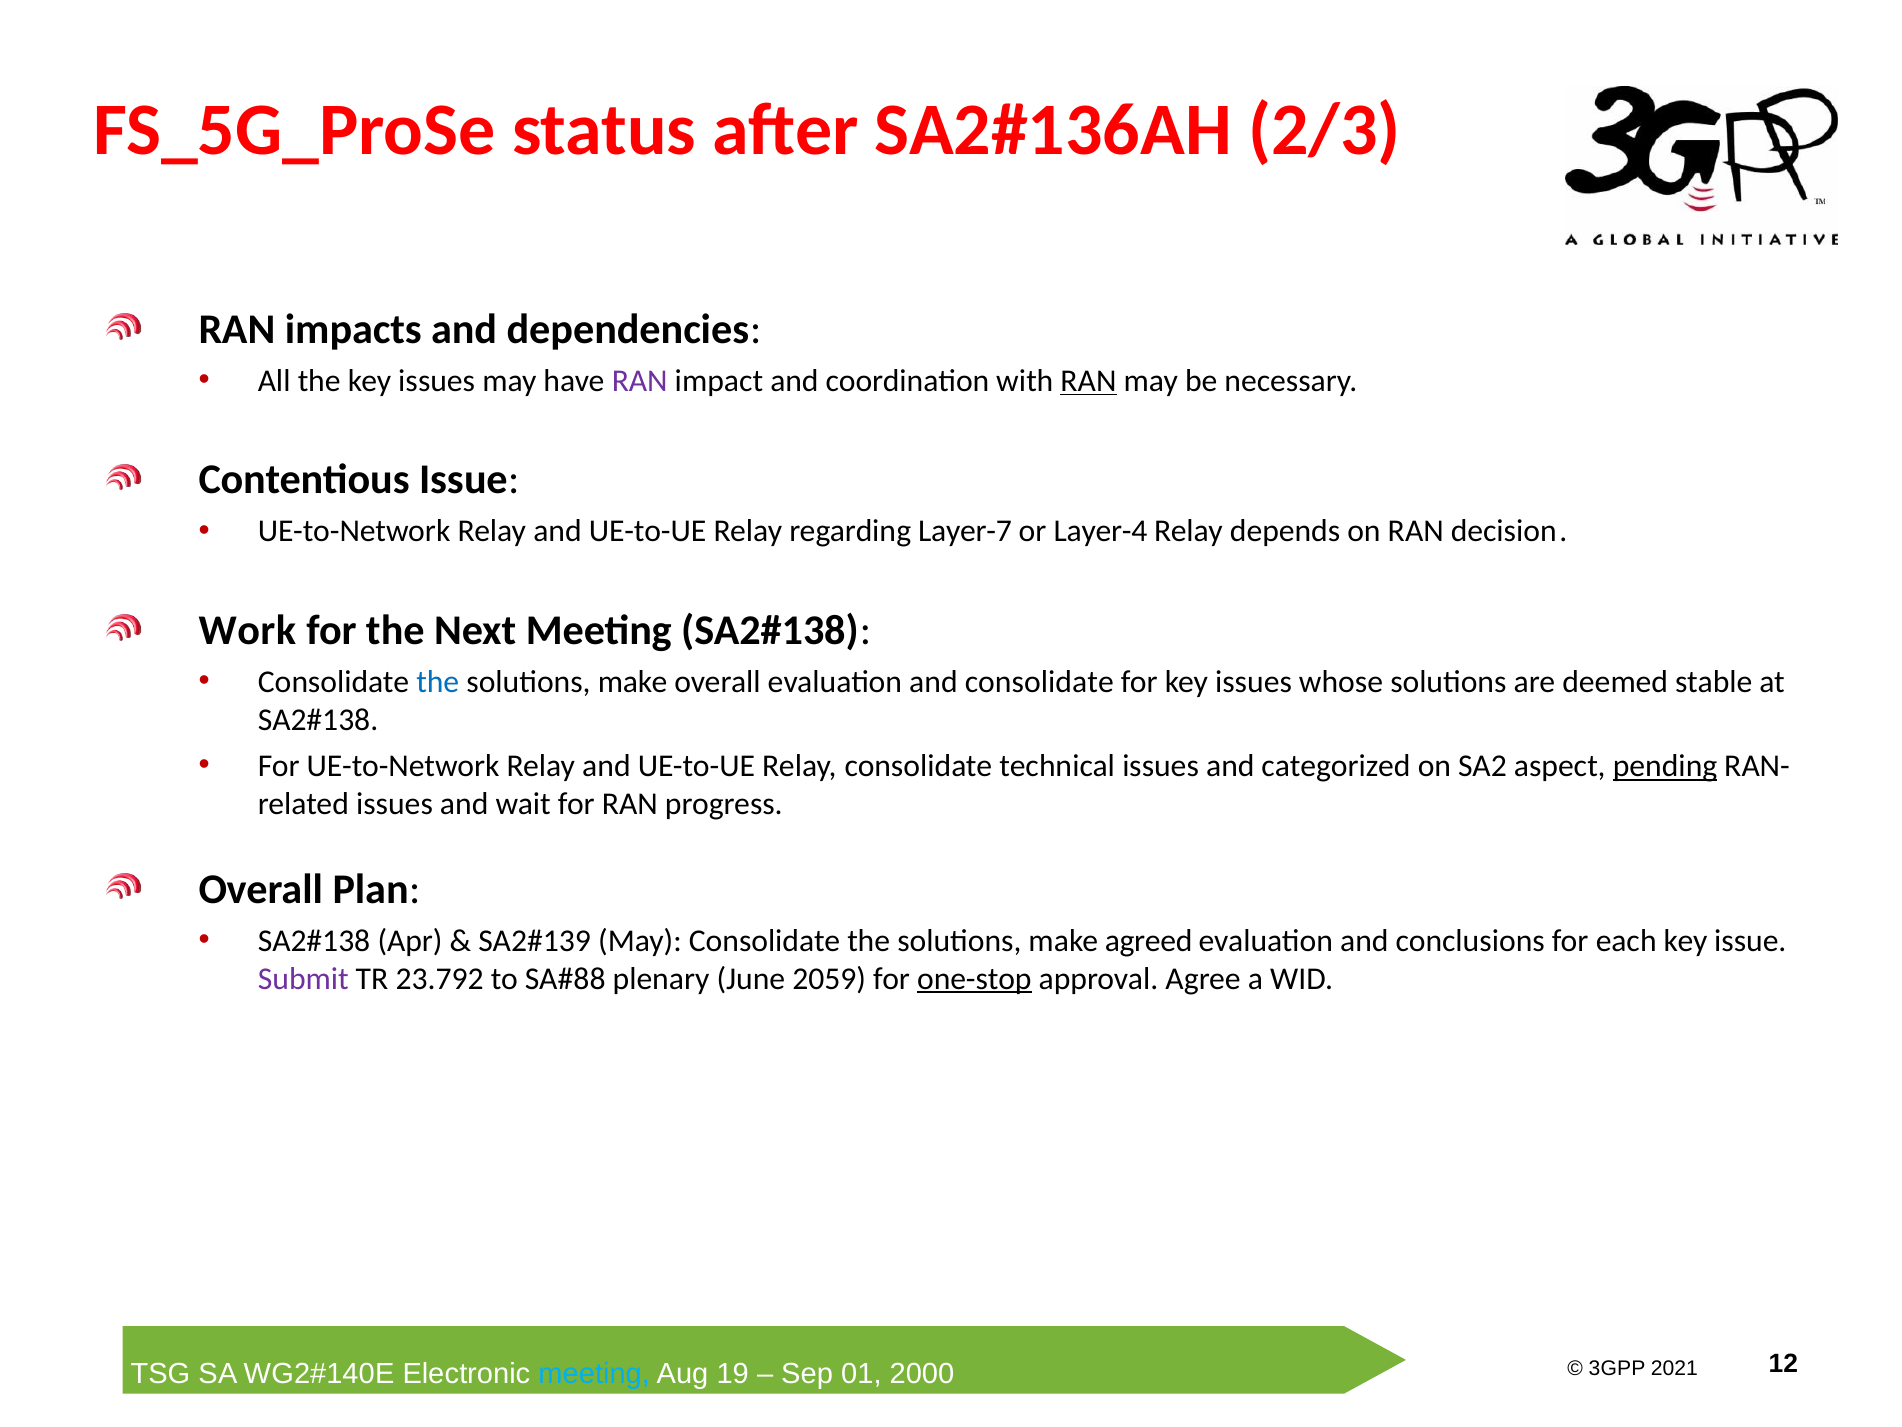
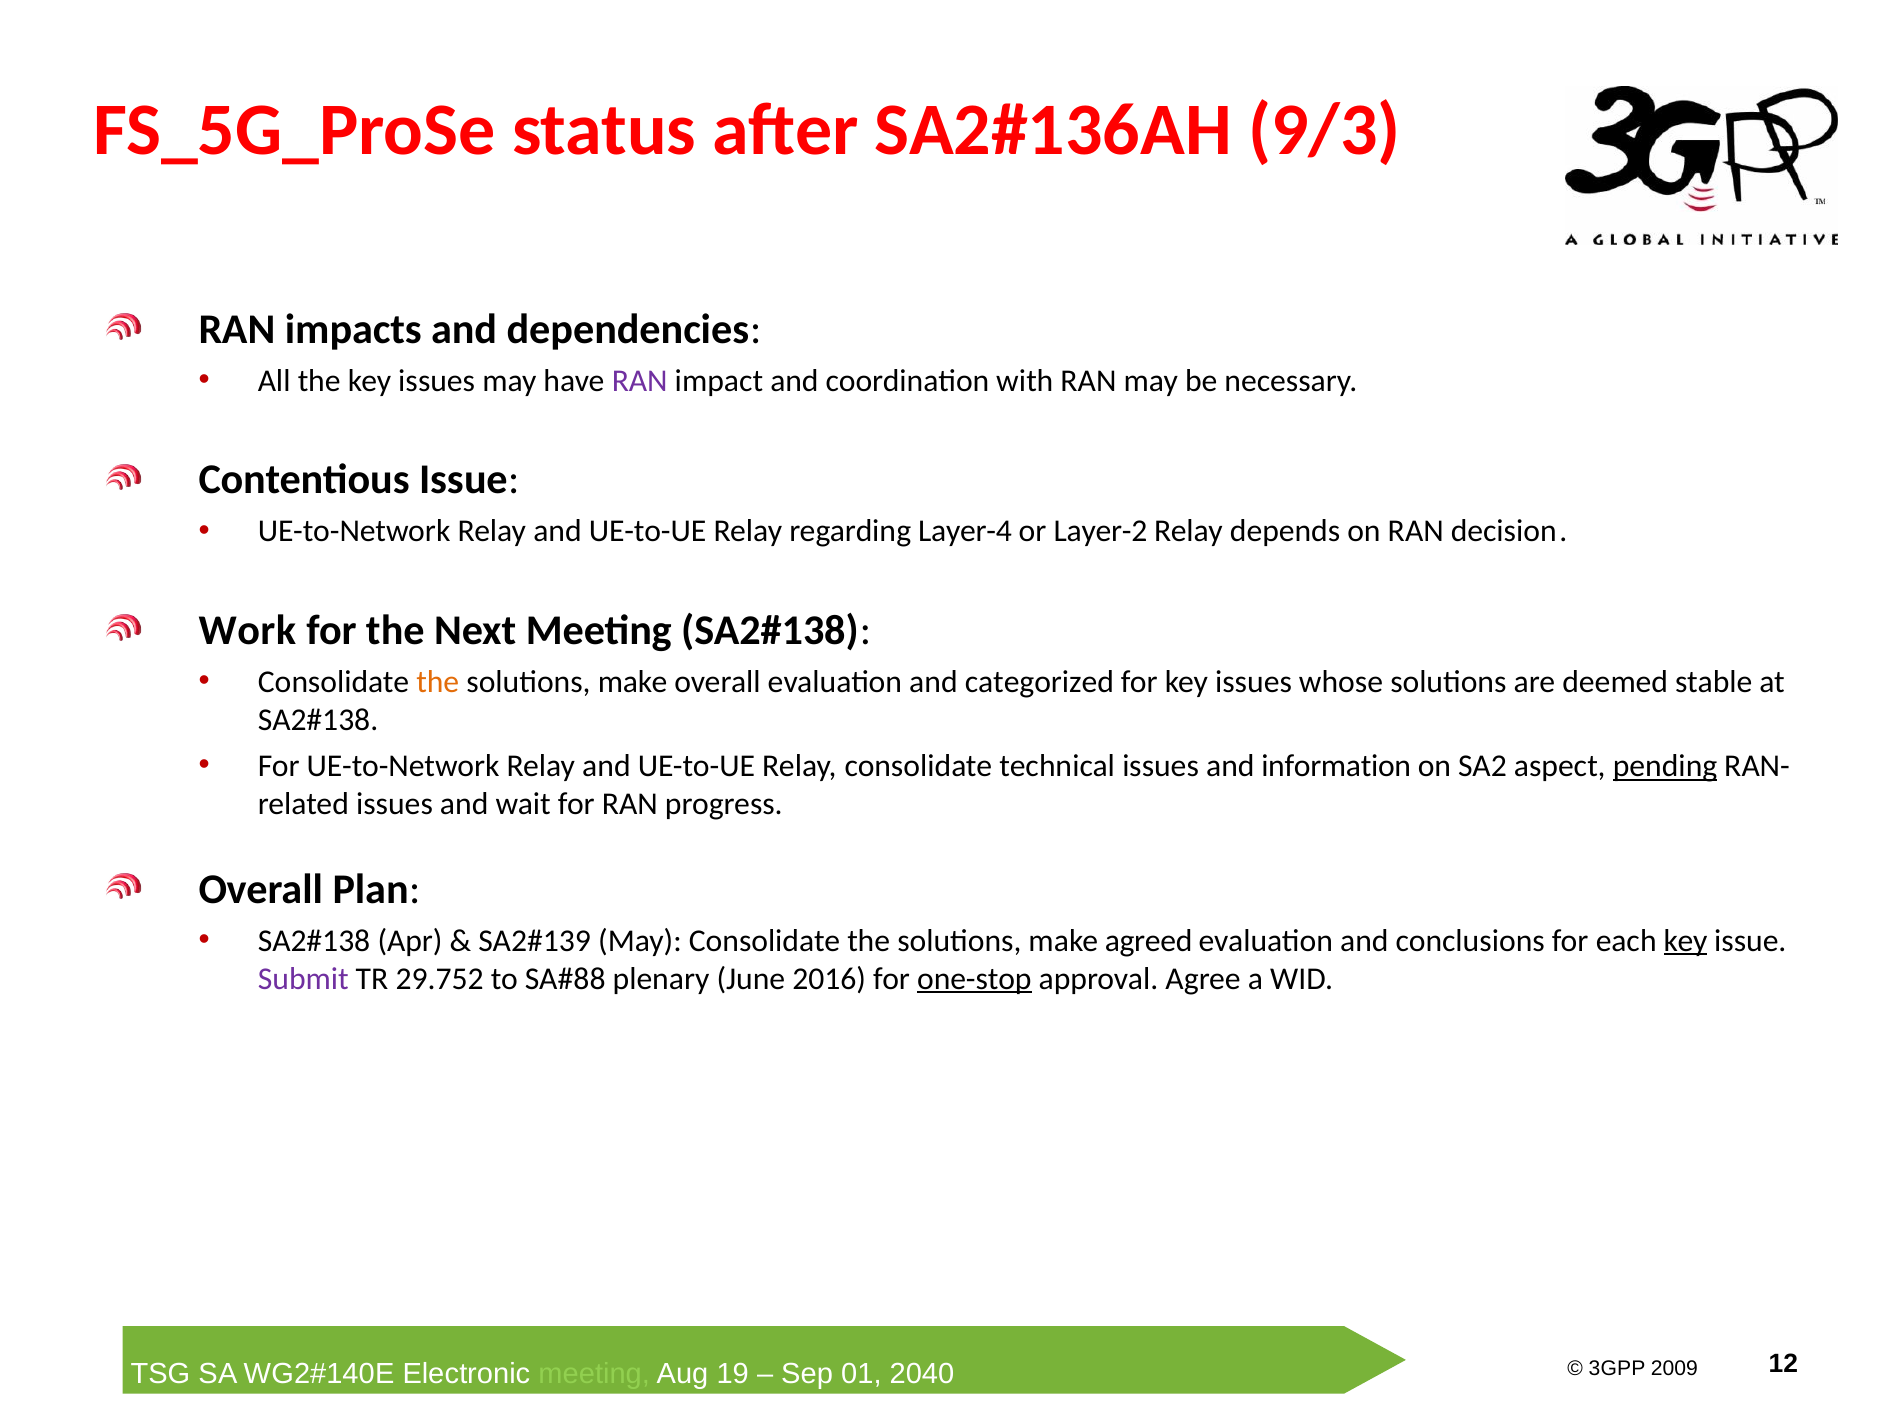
2/3: 2/3 -> 9/3
RAN at (1088, 381) underline: present -> none
Layer-7: Layer-7 -> Layer-4
Layer-4: Layer-4 -> Layer-2
the at (438, 682) colour: blue -> orange
and consolidate: consolidate -> categorized
categorized: categorized -> information
key at (1686, 940) underline: none -> present
23.792: 23.792 -> 29.752
2059: 2059 -> 2016
2021: 2021 -> 2009
meeting at (594, 1373) colour: light blue -> light green
2000: 2000 -> 2040
